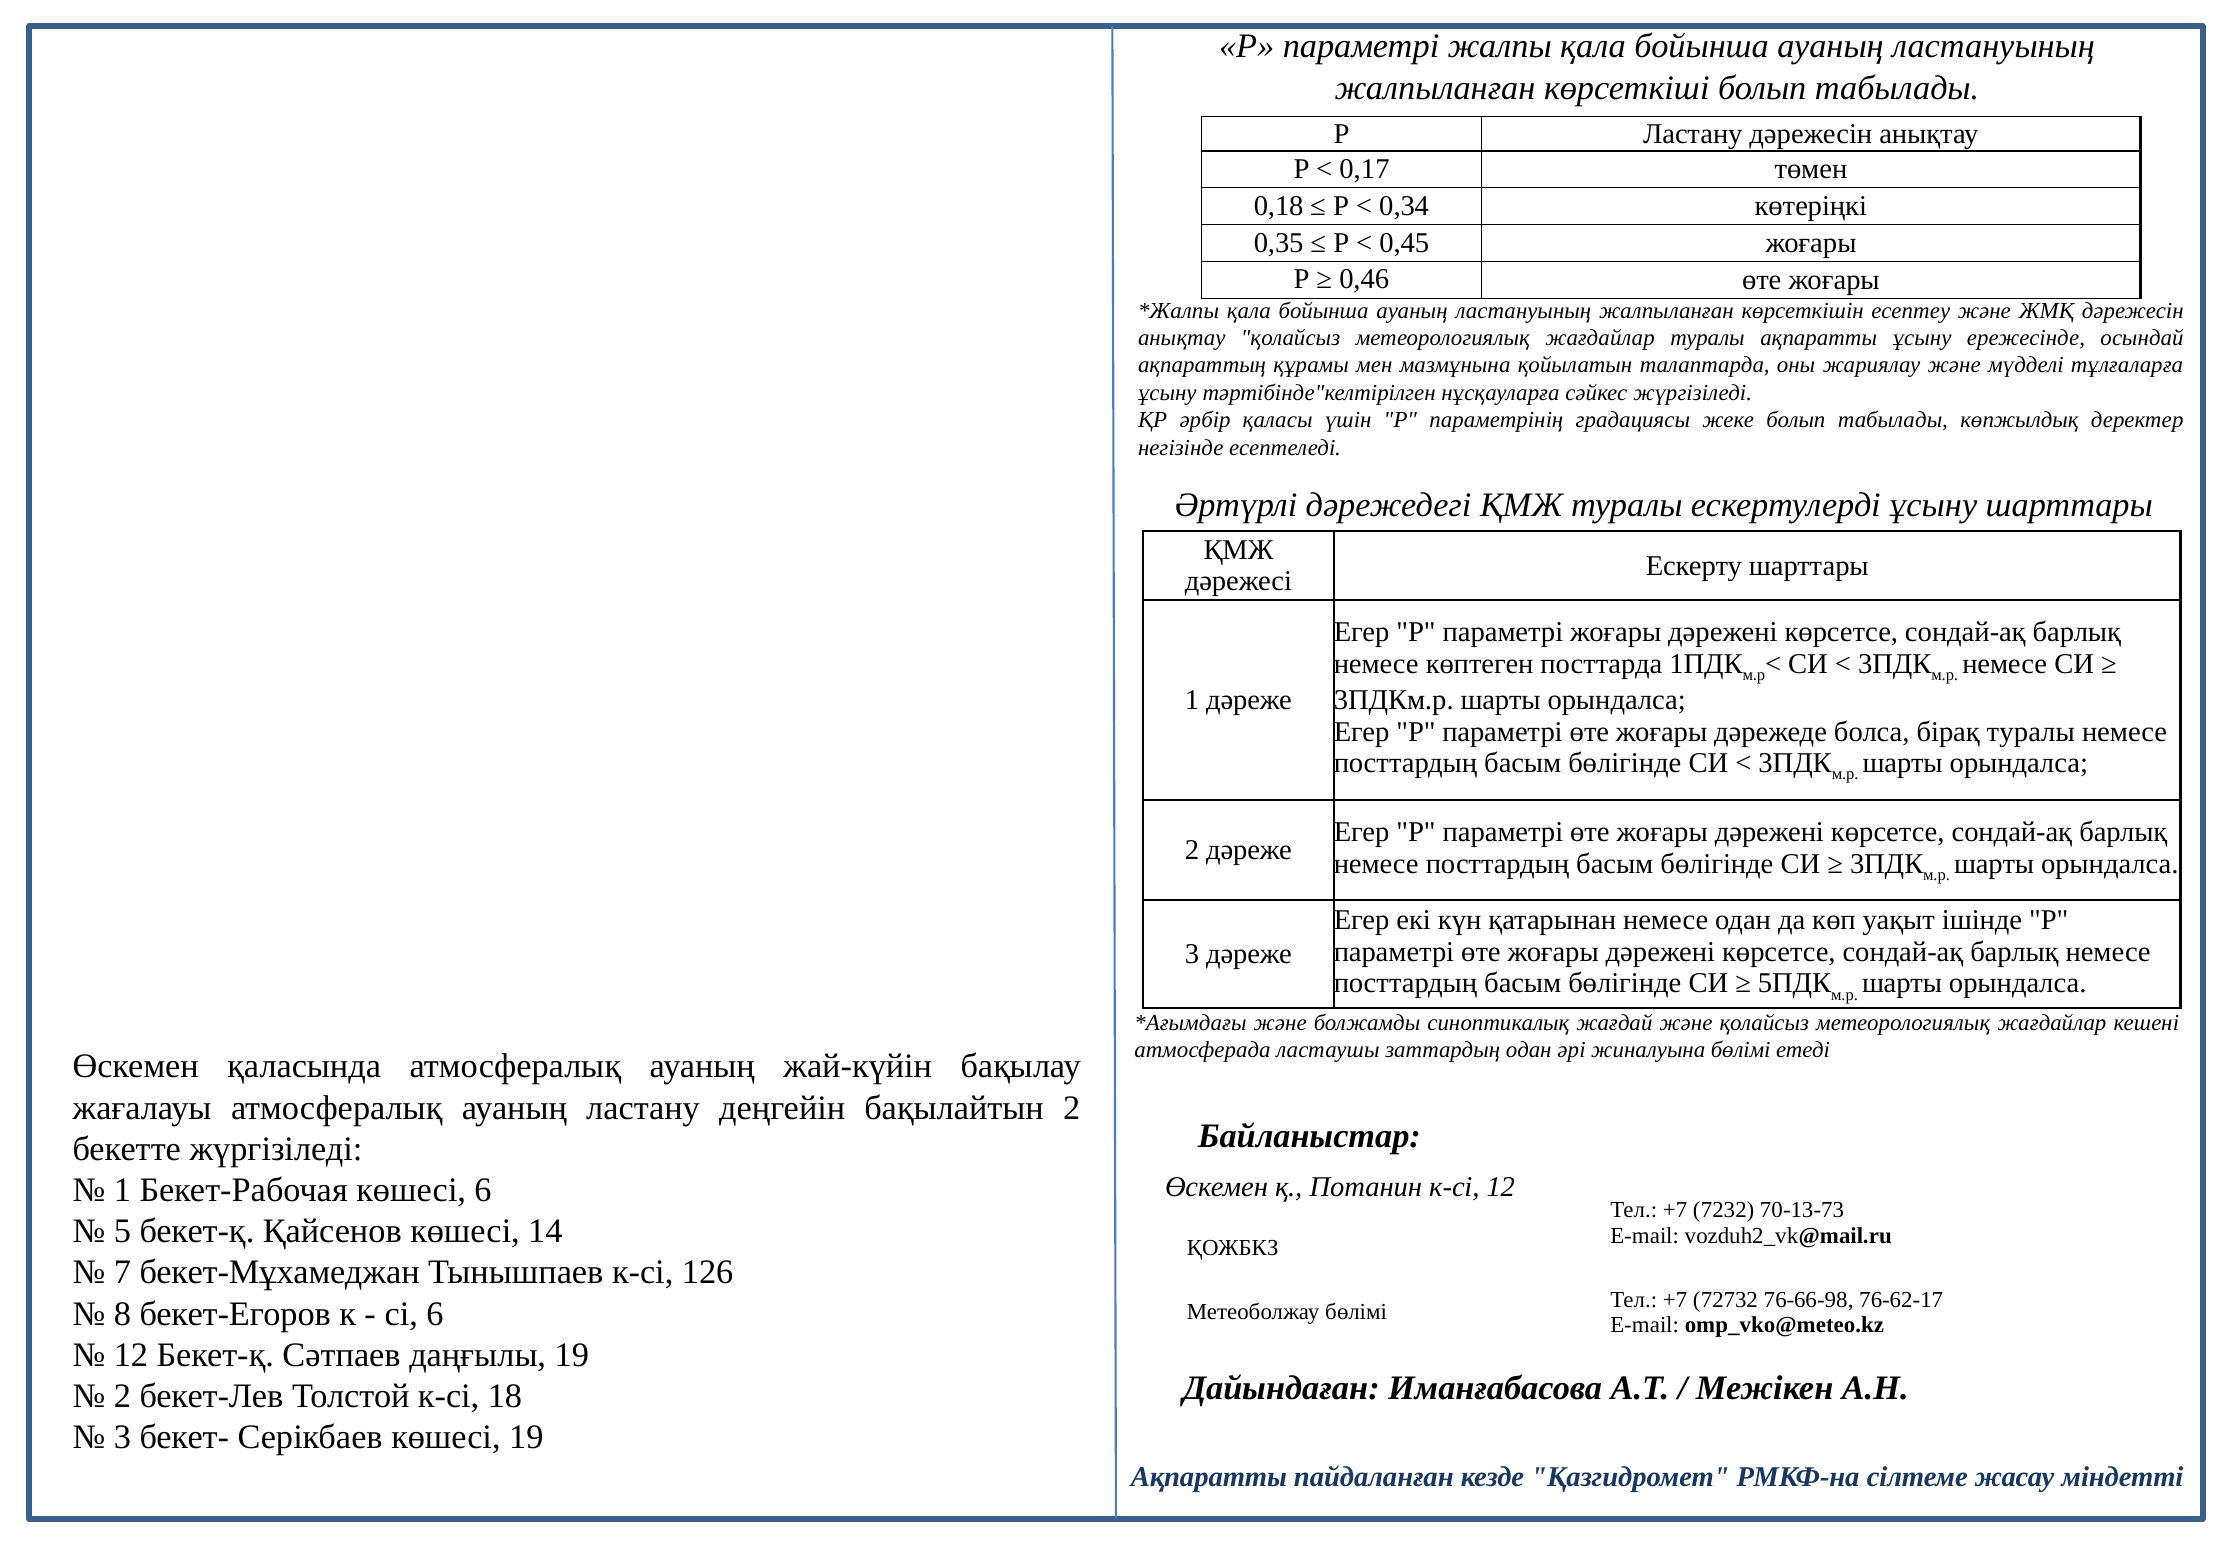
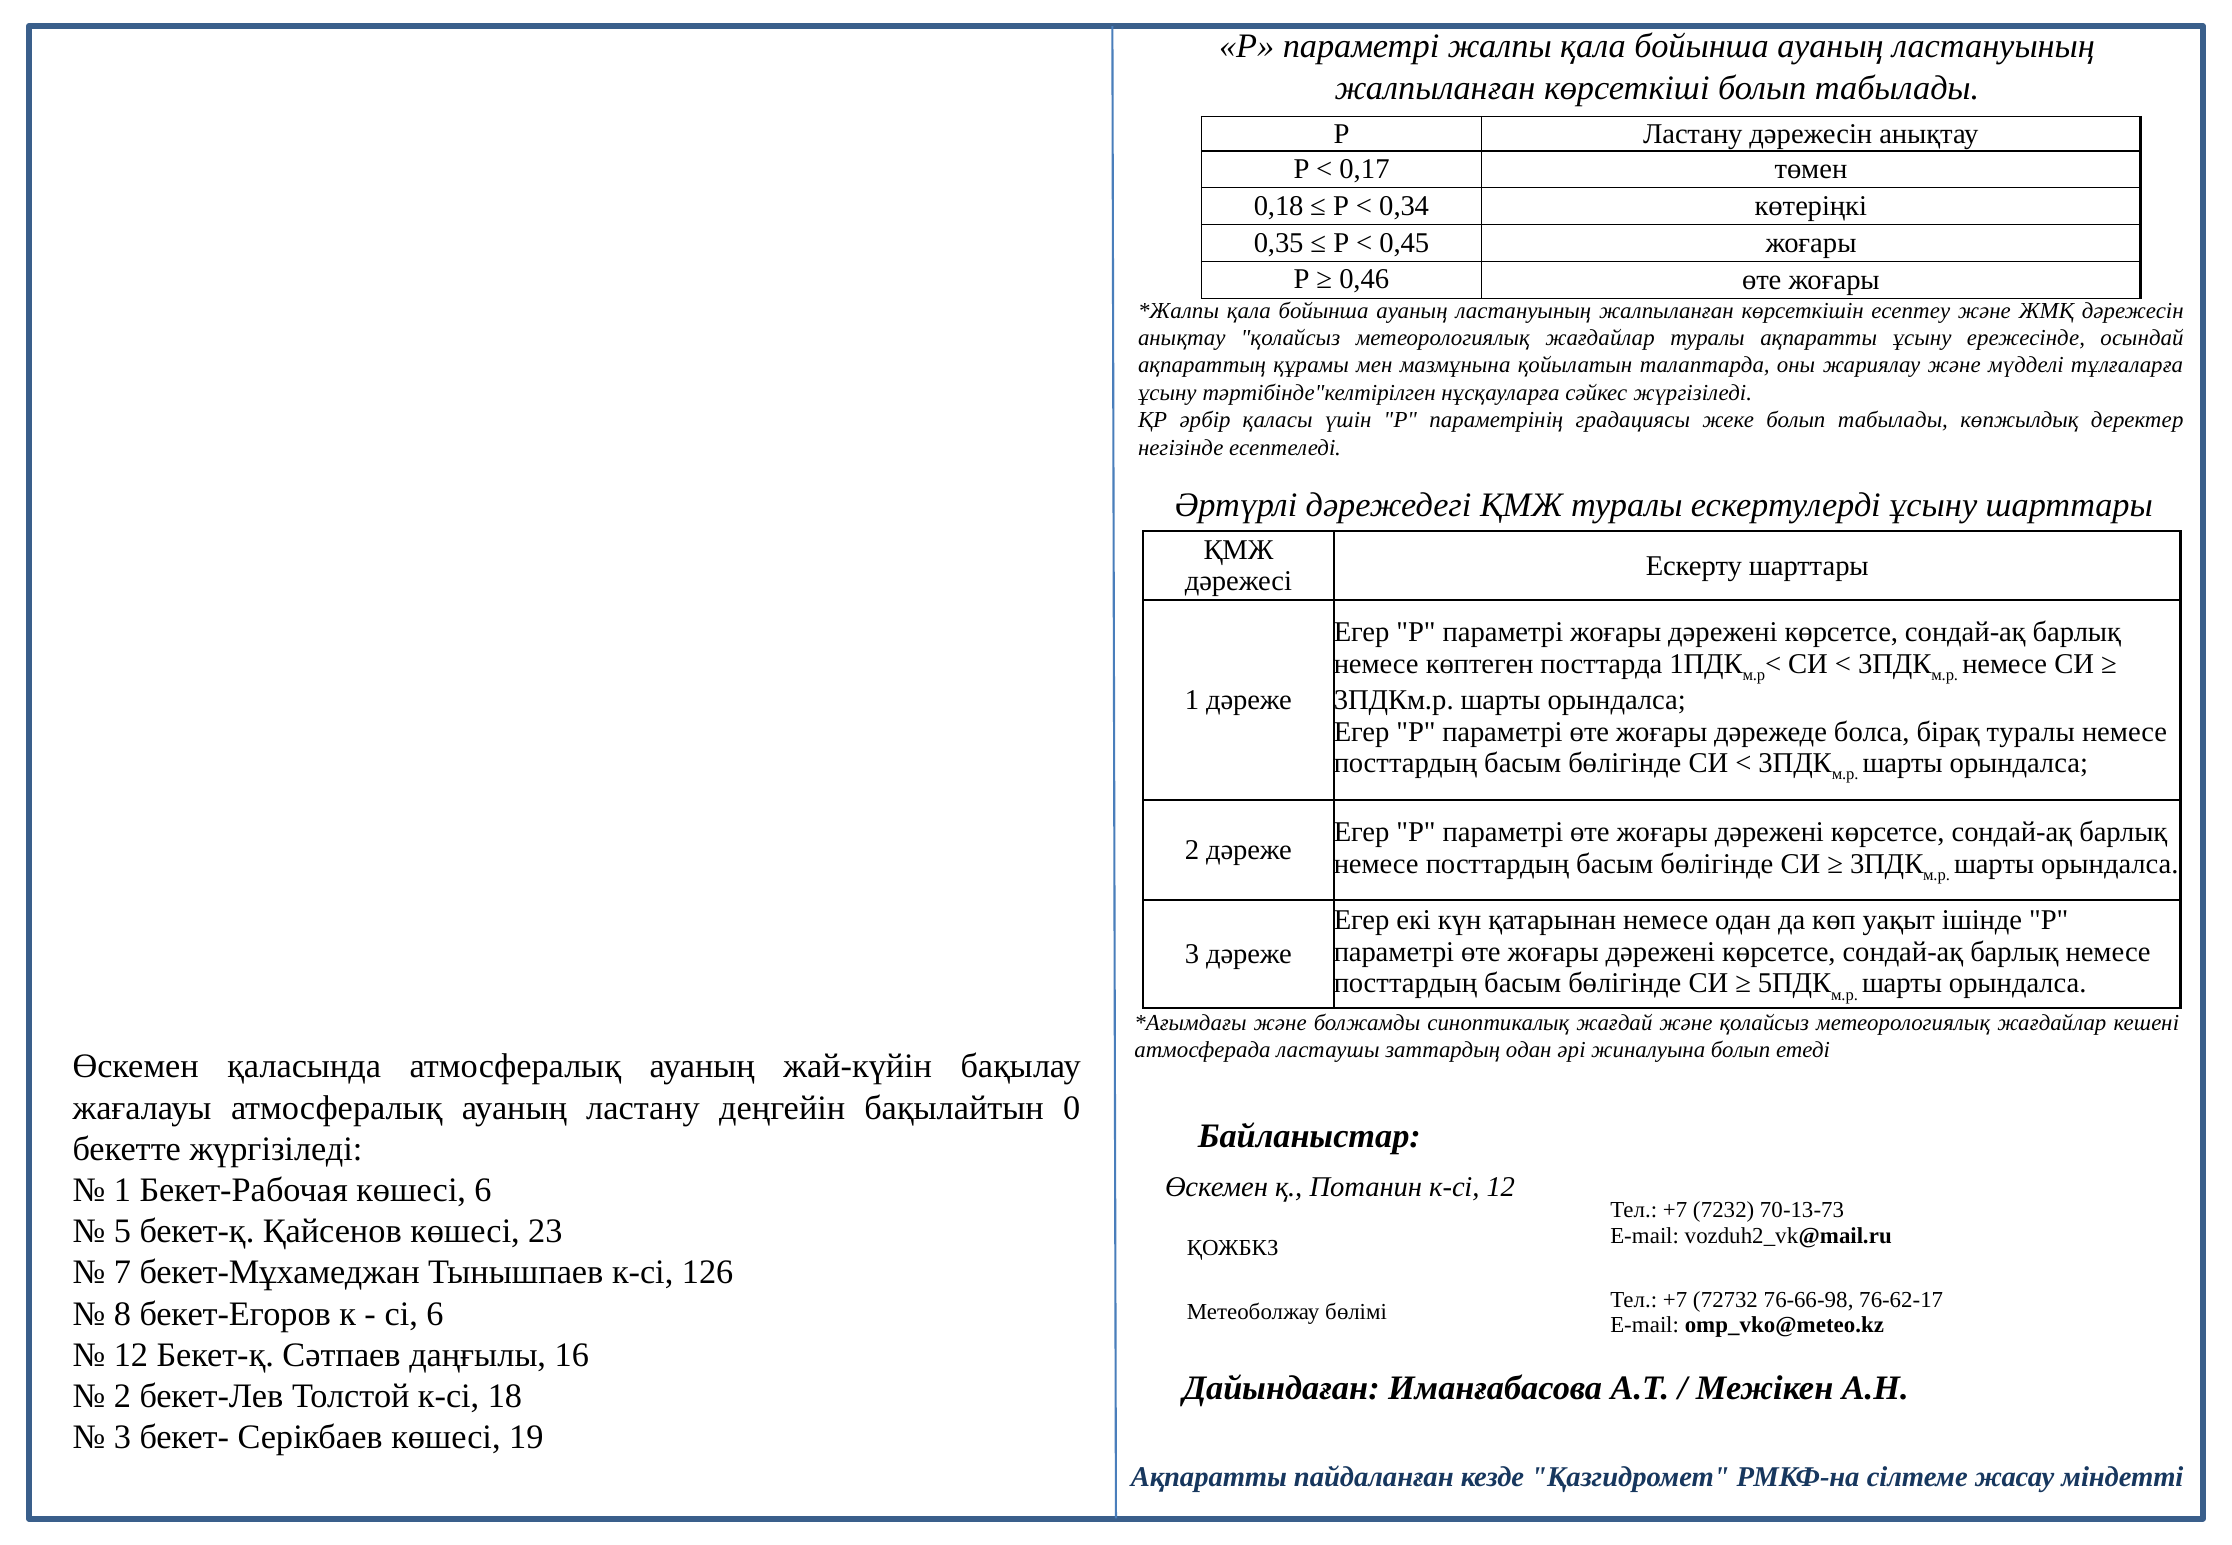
жиналуына бөлімі: бөлімі -> болып
бақылайтын 2: 2 -> 0
14: 14 -> 23
даңғылы 19: 19 -> 16
